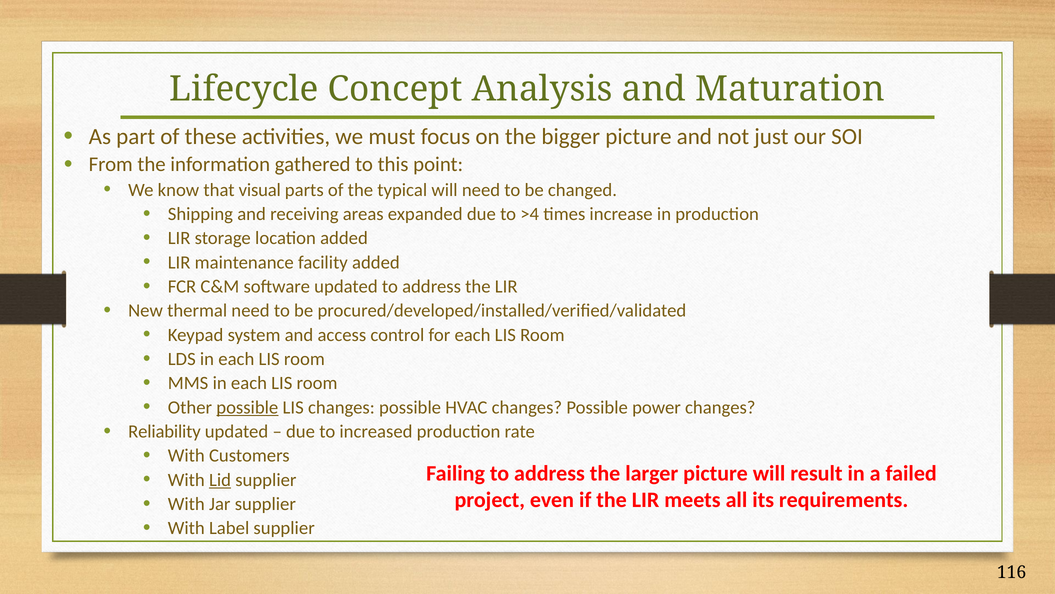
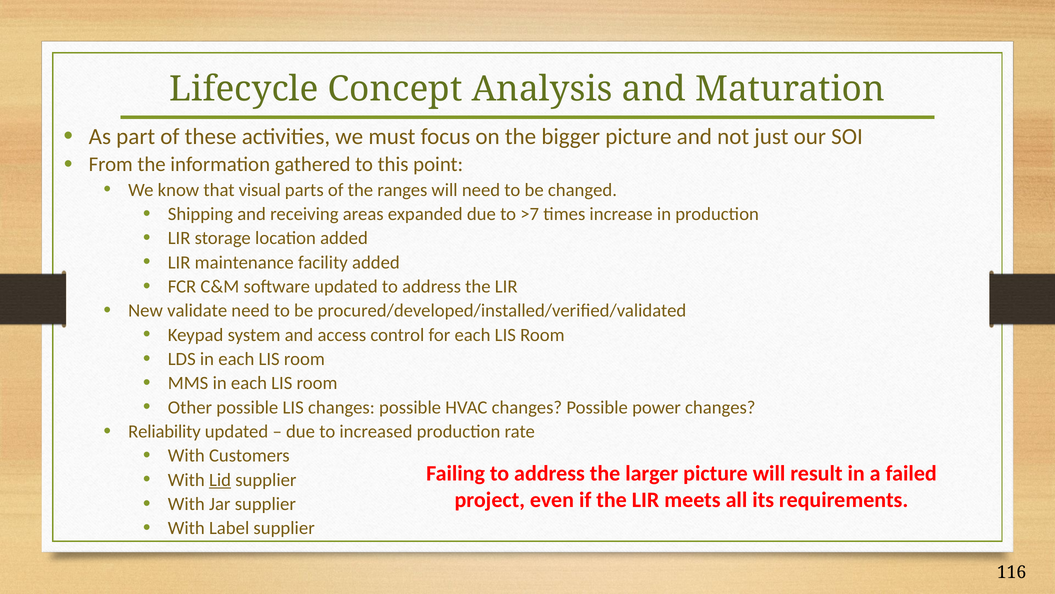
typical: typical -> ranges
>4: >4 -> >7
thermal: thermal -> validate
possible at (247, 407) underline: present -> none
